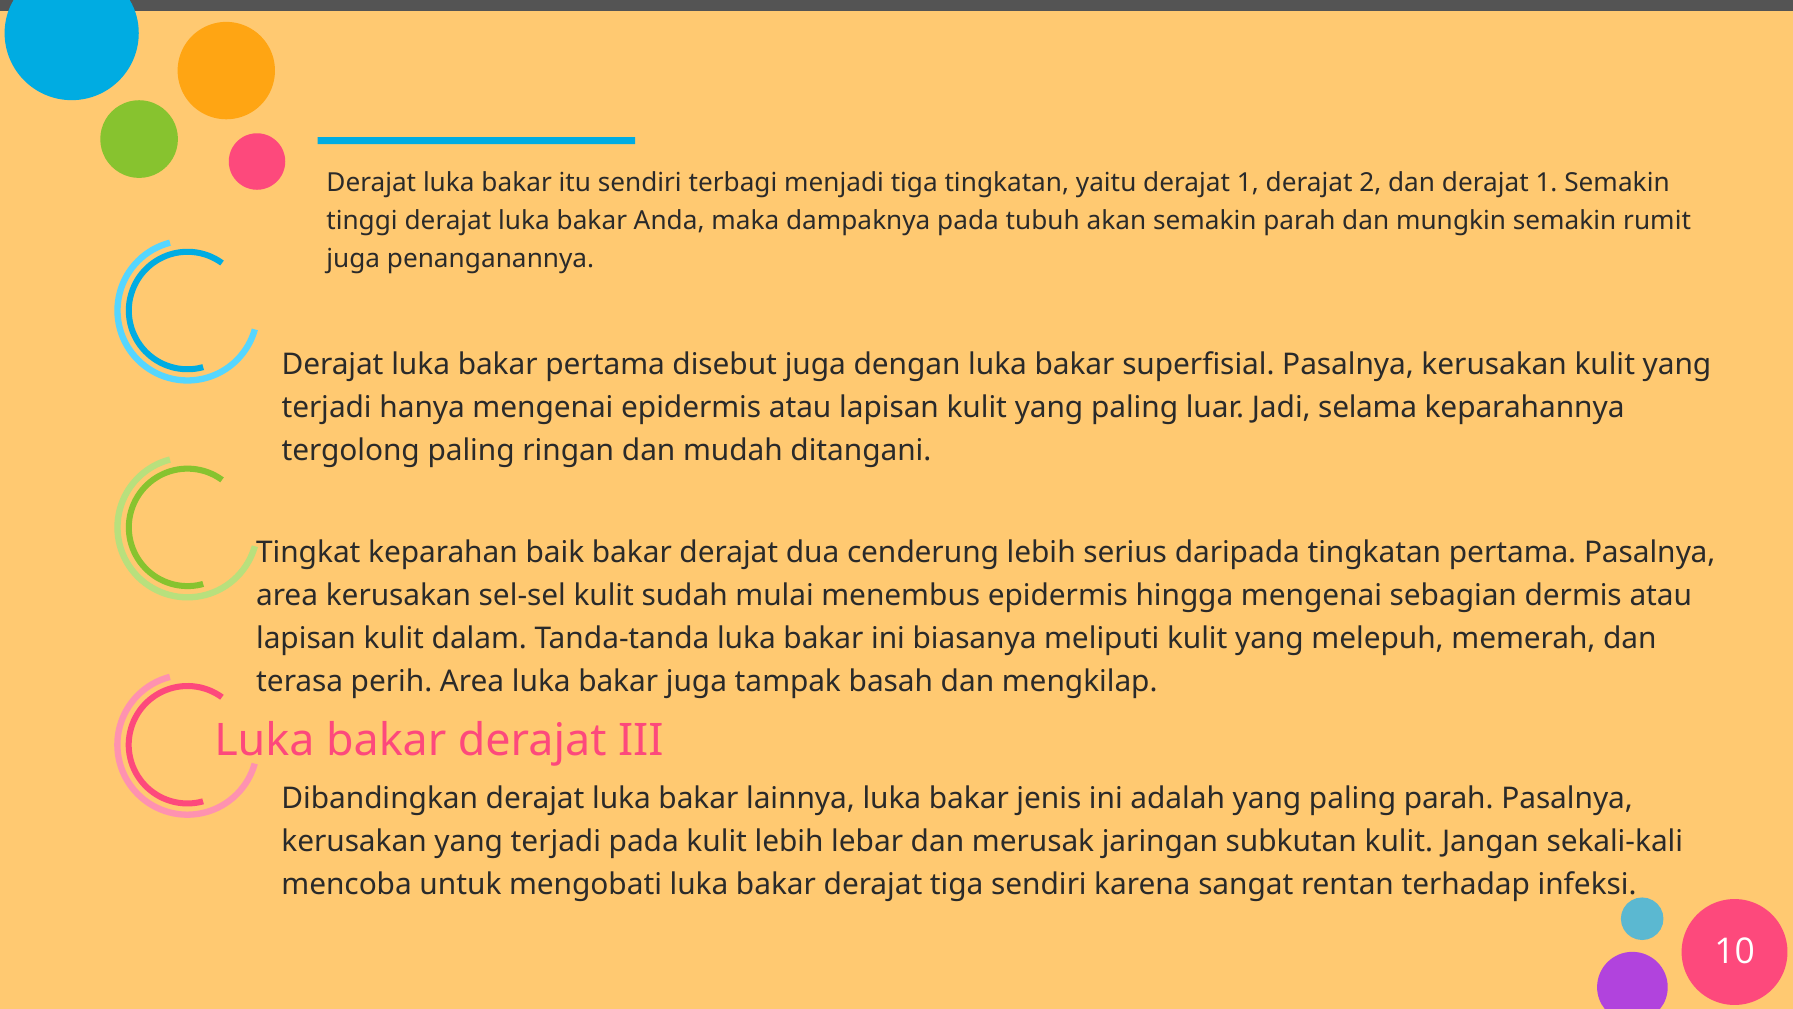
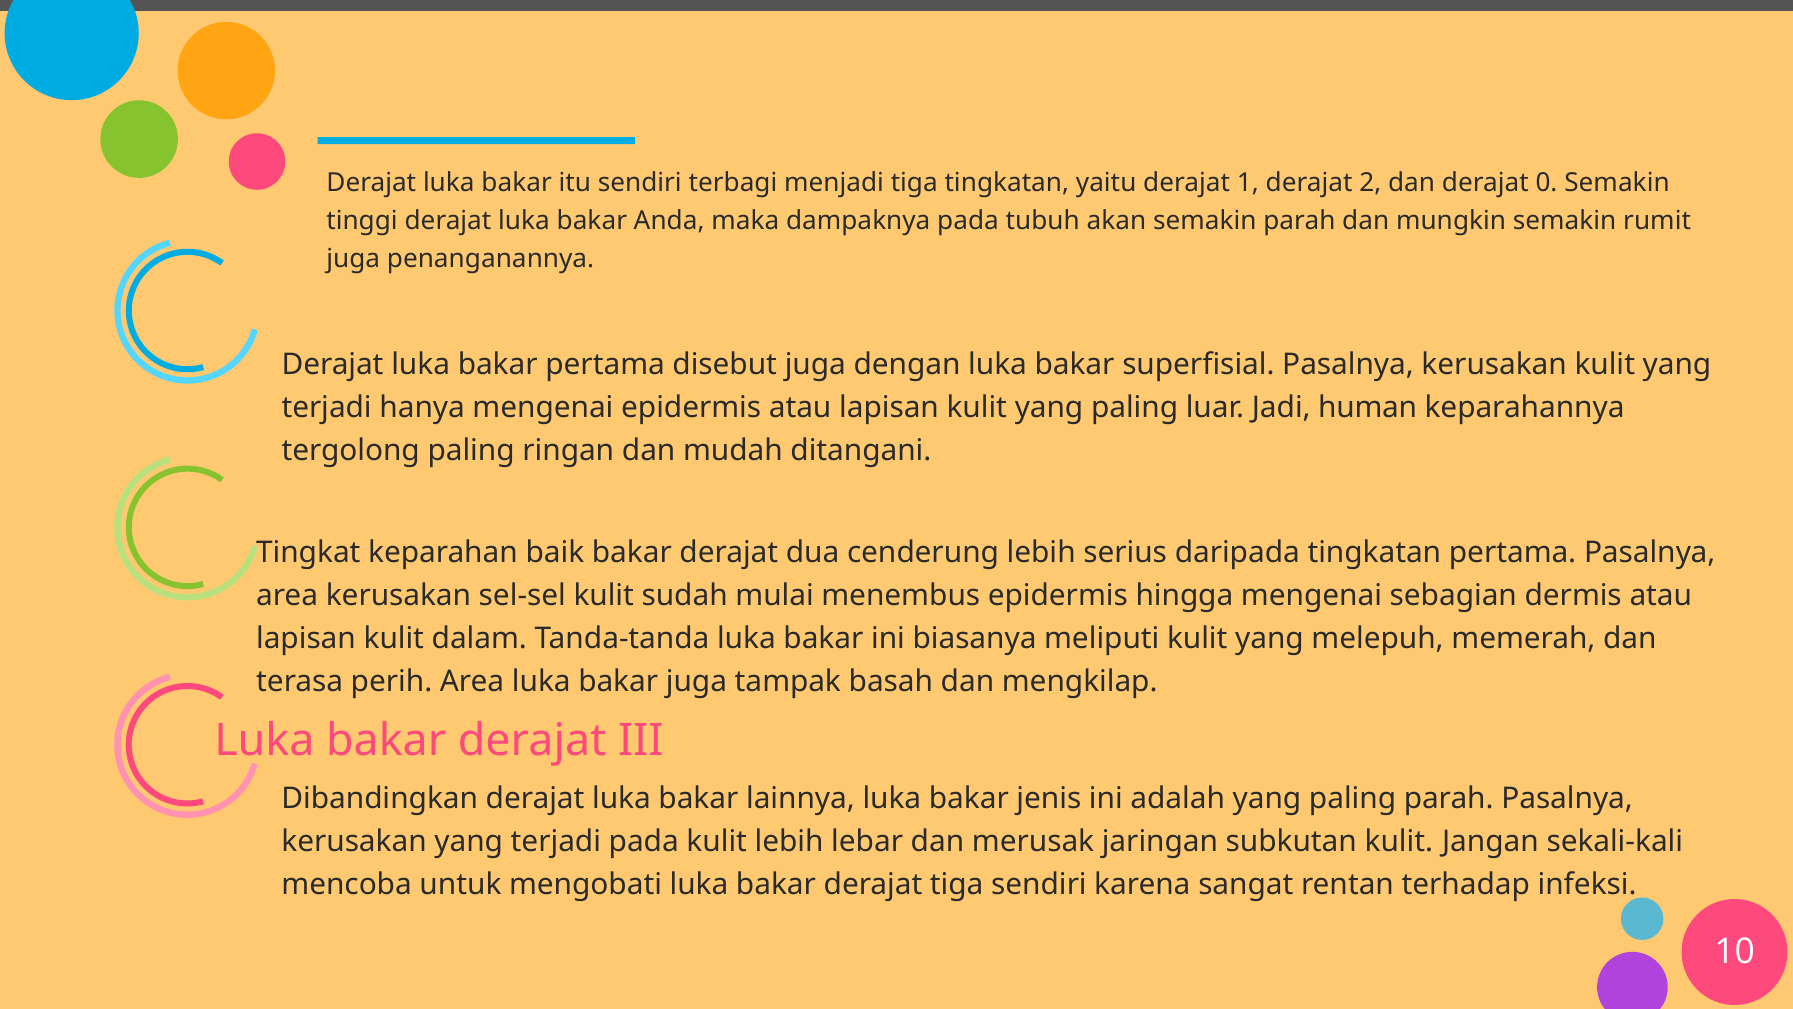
dan derajat 1: 1 -> 0
selama: selama -> human
